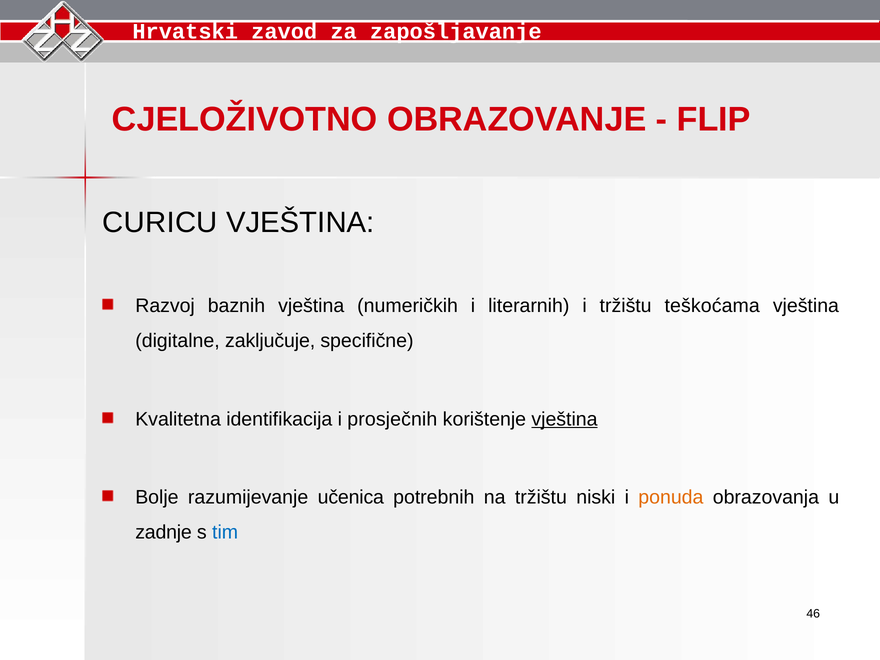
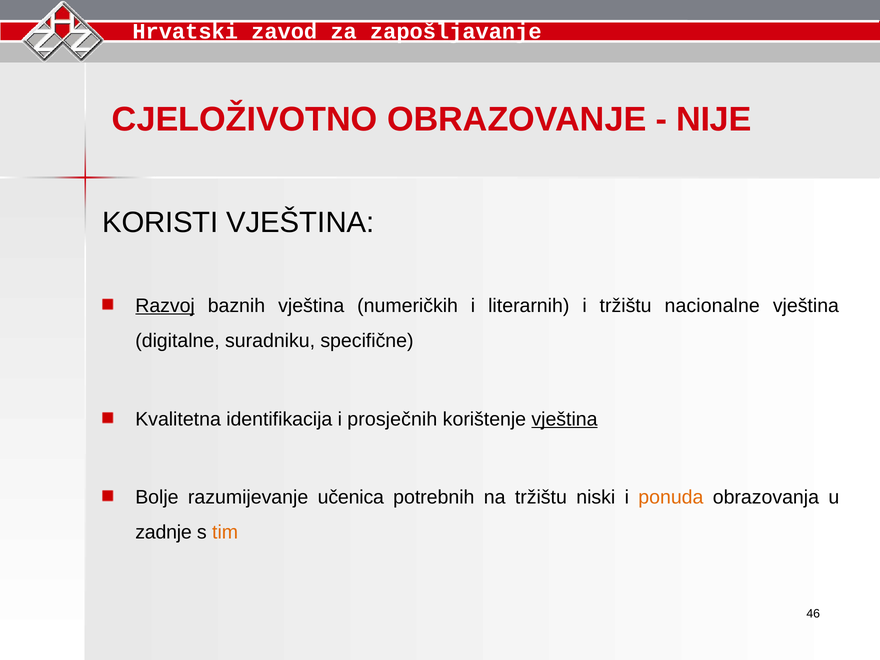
FLIP: FLIP -> NIJE
CURICU: CURICU -> KORISTI
Razvoj underline: none -> present
teškoćama: teškoćama -> nacionalne
zaključuje: zaključuje -> suradniku
tim colour: blue -> orange
